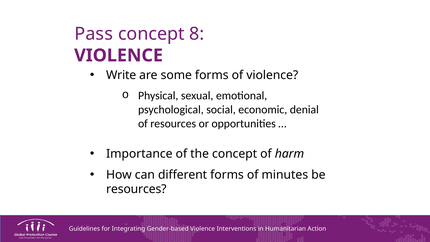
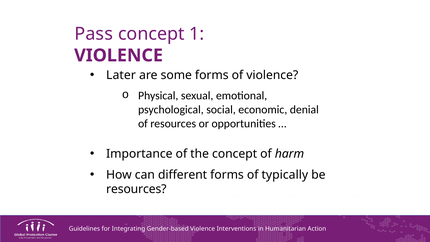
8: 8 -> 1
Write: Write -> Later
minutes: minutes -> typically
